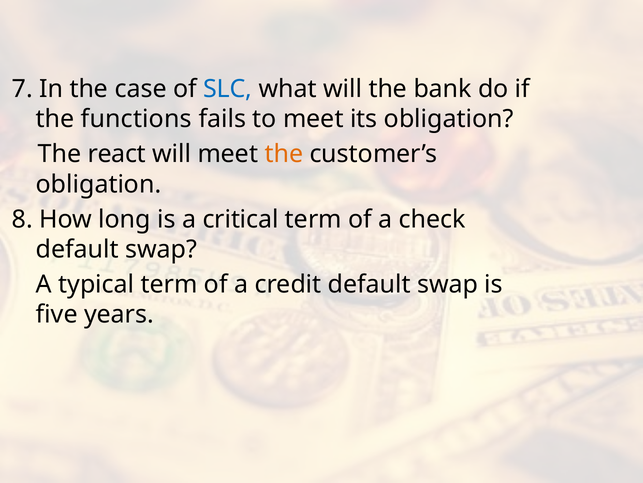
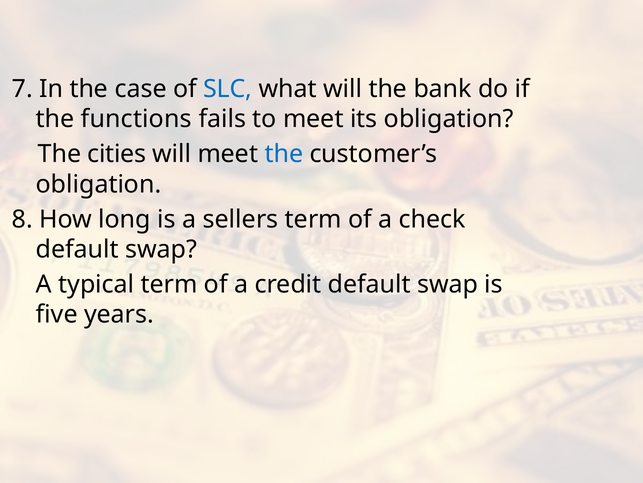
react: react -> cities
the at (284, 154) colour: orange -> blue
critical: critical -> sellers
